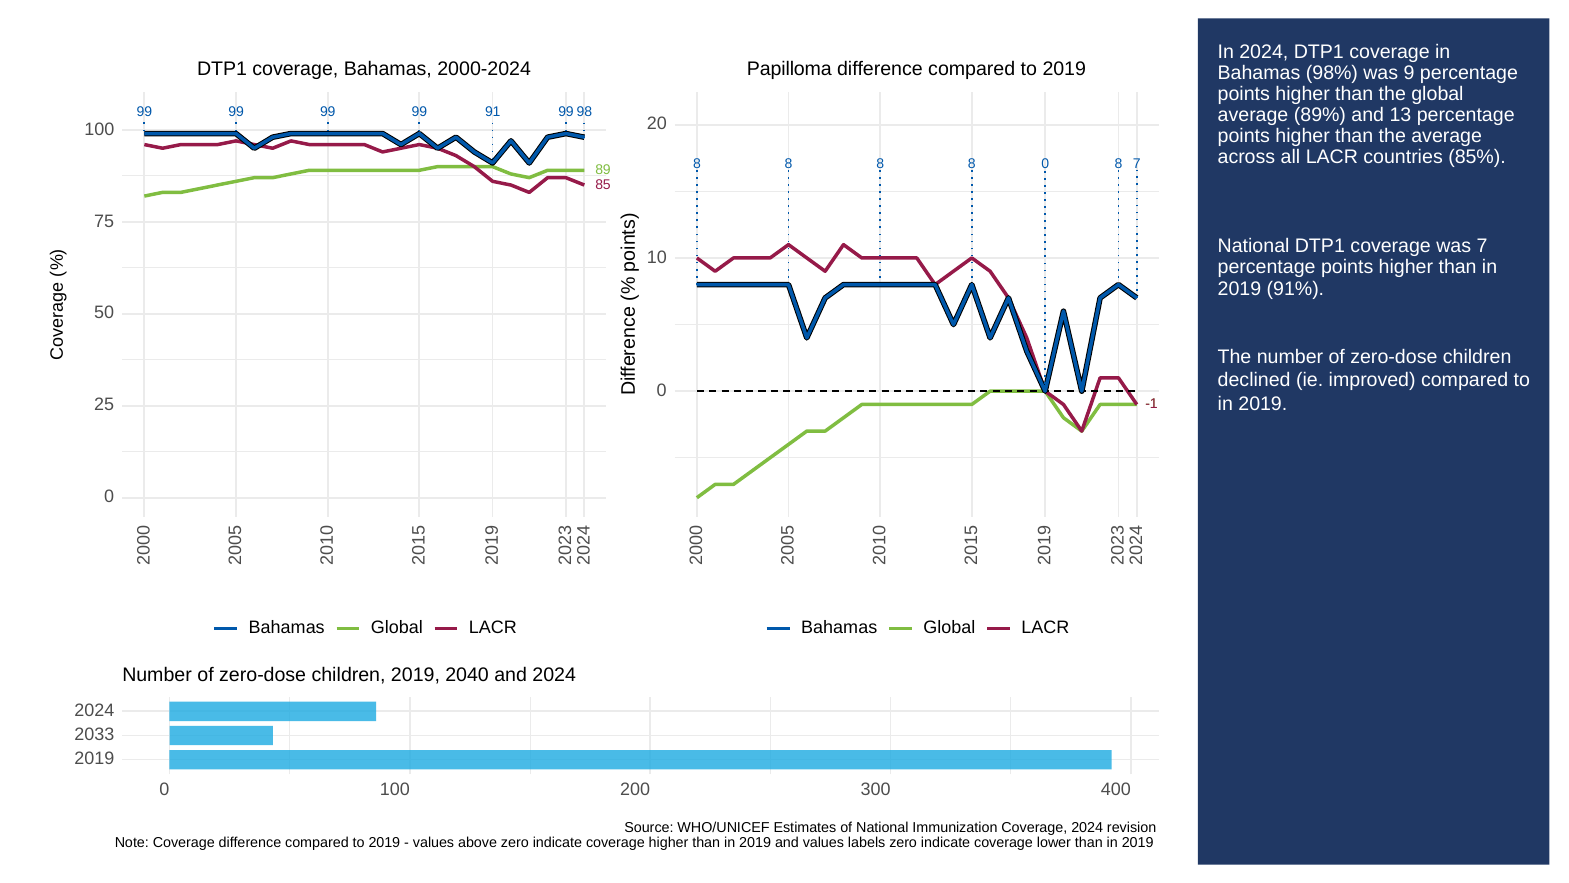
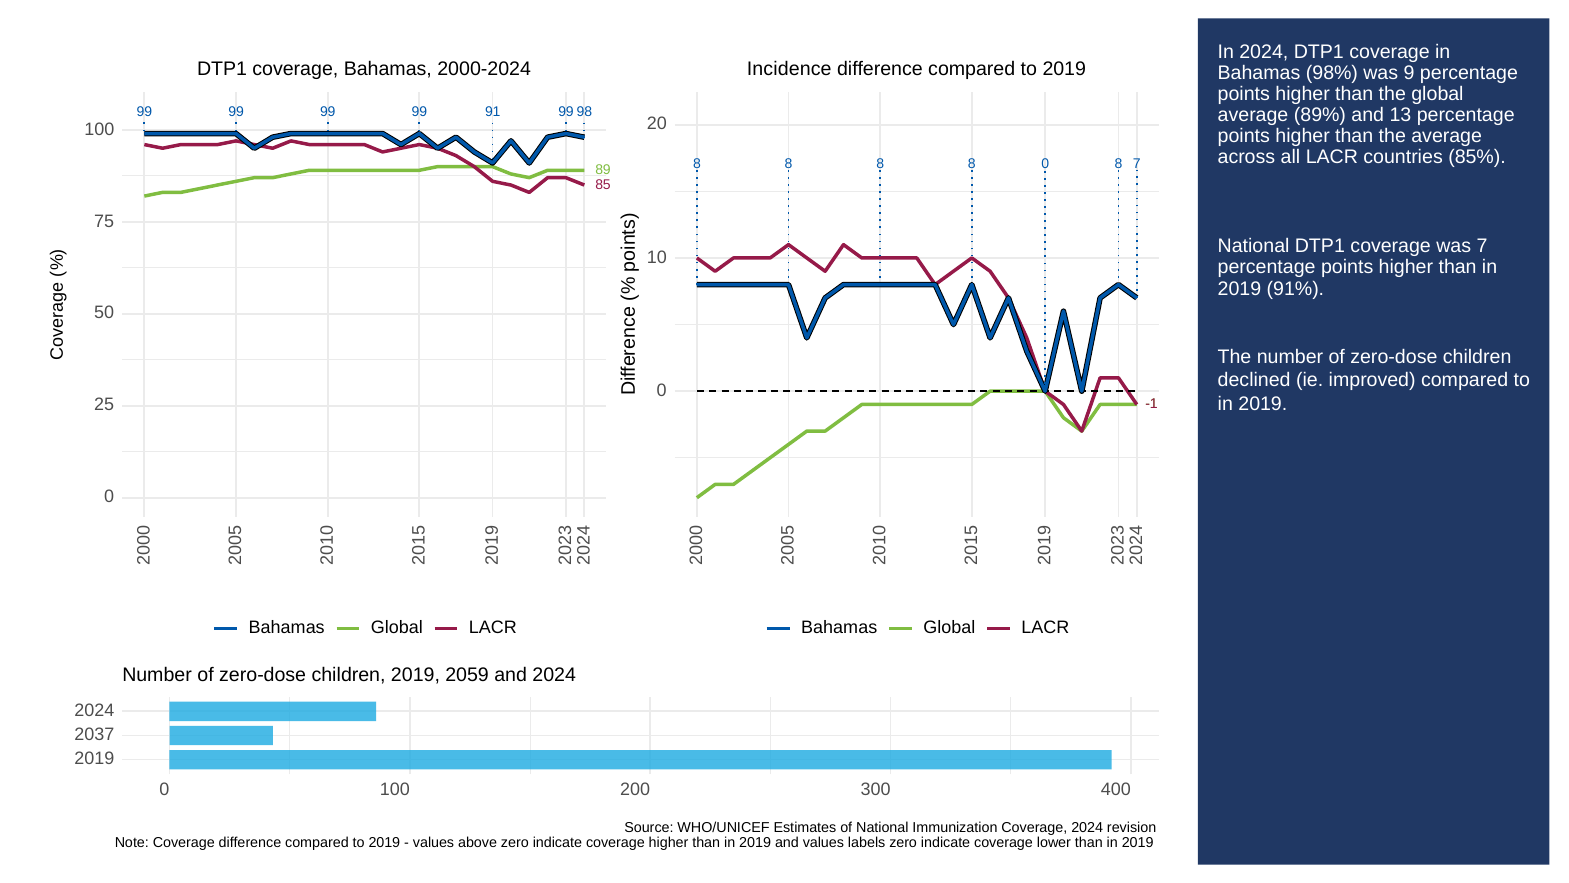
Papilloma: Papilloma -> Incidence
2040: 2040 -> 2059
2033: 2033 -> 2037
